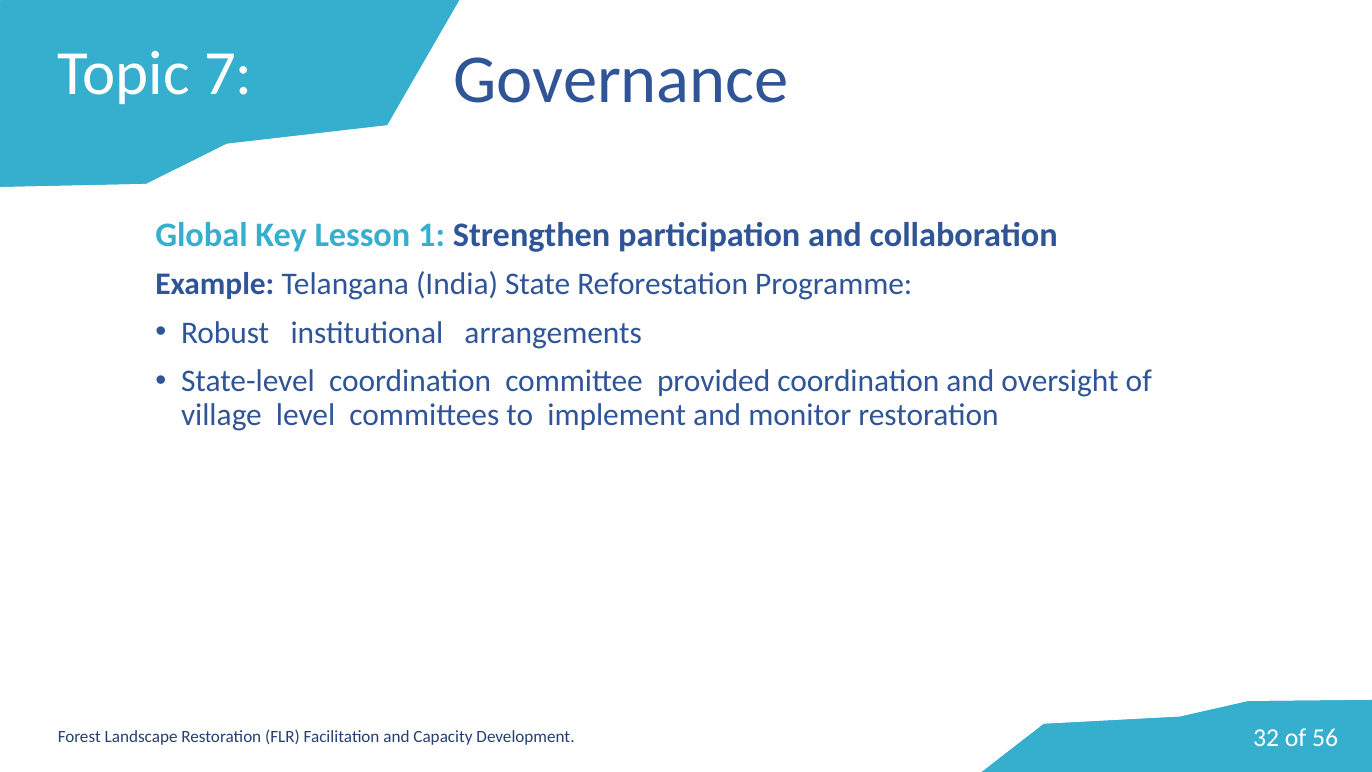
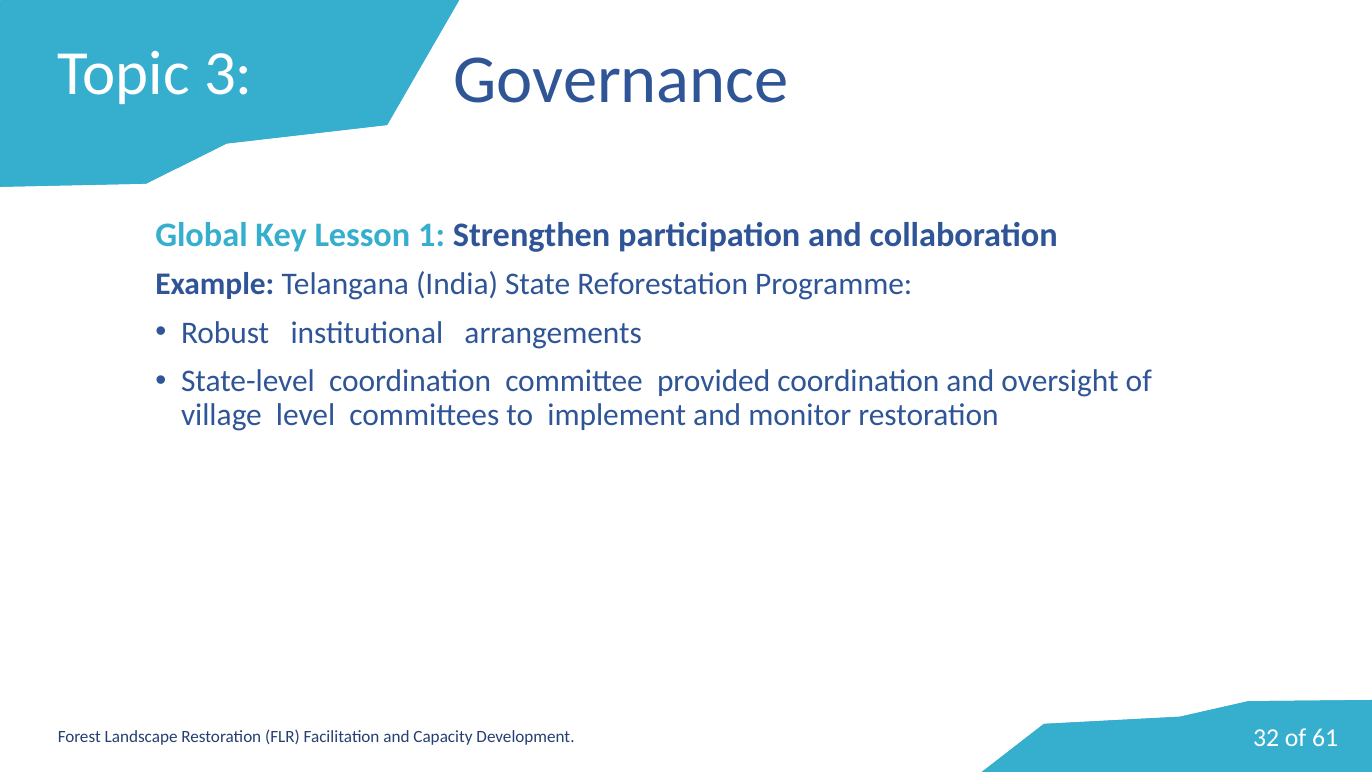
7: 7 -> 3
56: 56 -> 61
